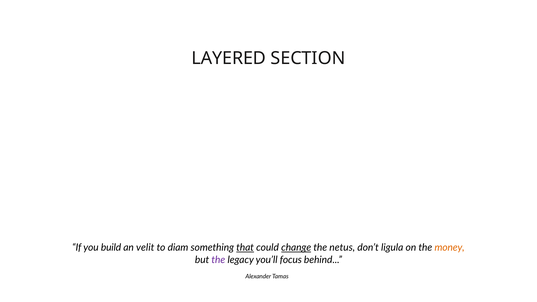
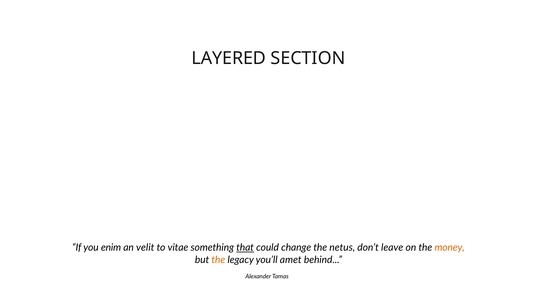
build: build -> enim
diam: diam -> vitae
change underline: present -> none
ligula: ligula -> leave
the at (218, 260) colour: purple -> orange
focus: focus -> amet
